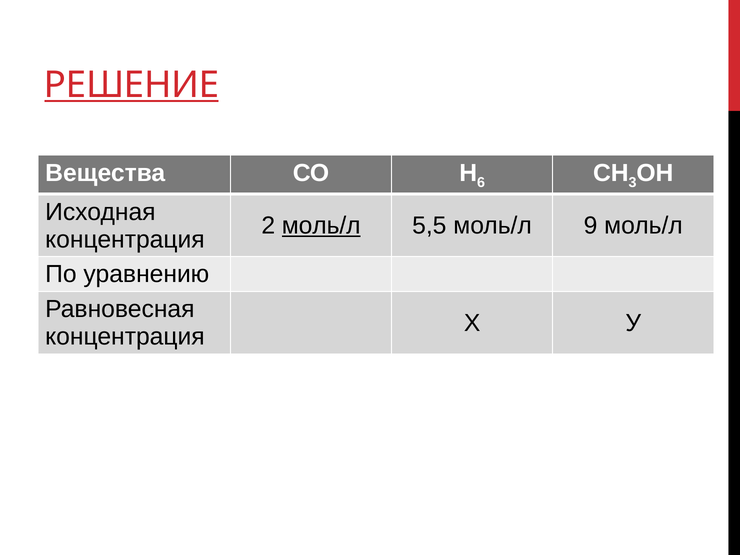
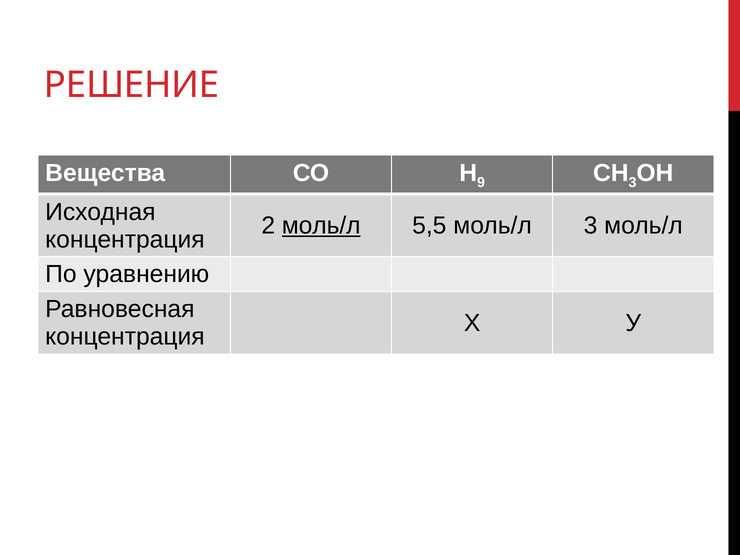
РЕШЕНИЕ underline: present -> none
6: 6 -> 9
моль/л 9: 9 -> 3
